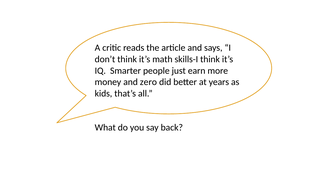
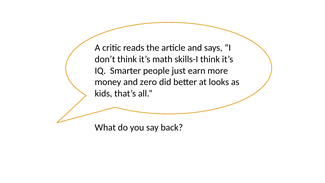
years: years -> looks
